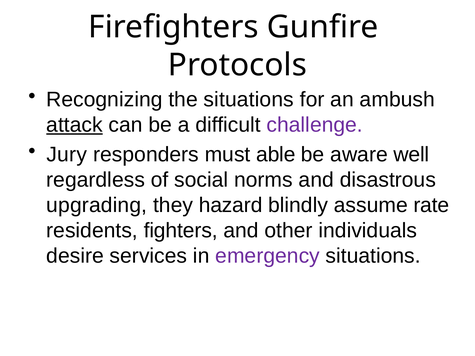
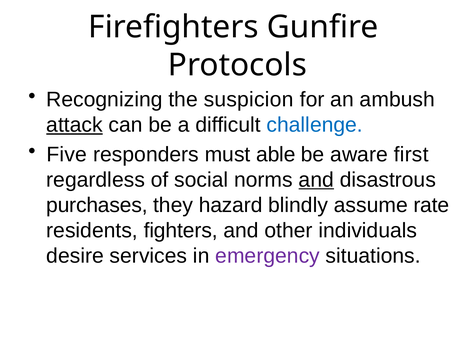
the situations: situations -> suspicion
challenge colour: purple -> blue
Jury: Jury -> Five
well: well -> first
and at (316, 180) underline: none -> present
upgrading: upgrading -> purchases
